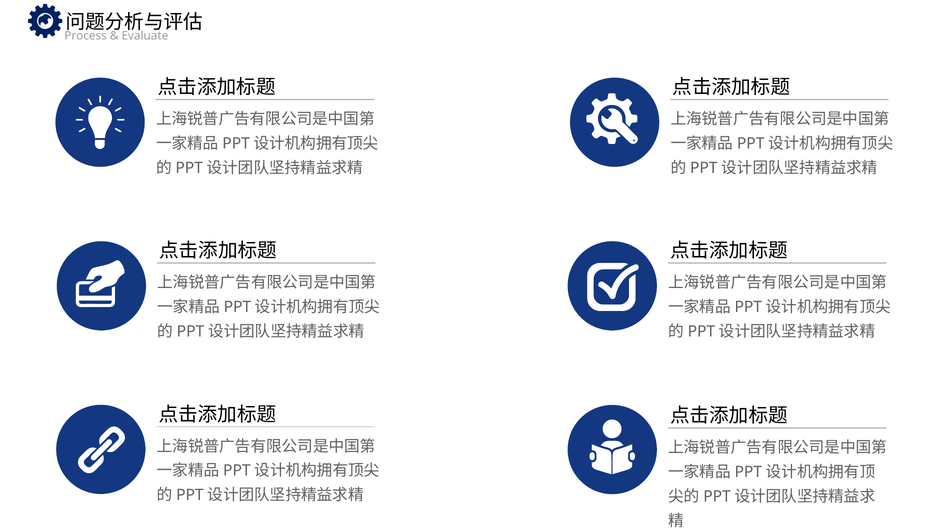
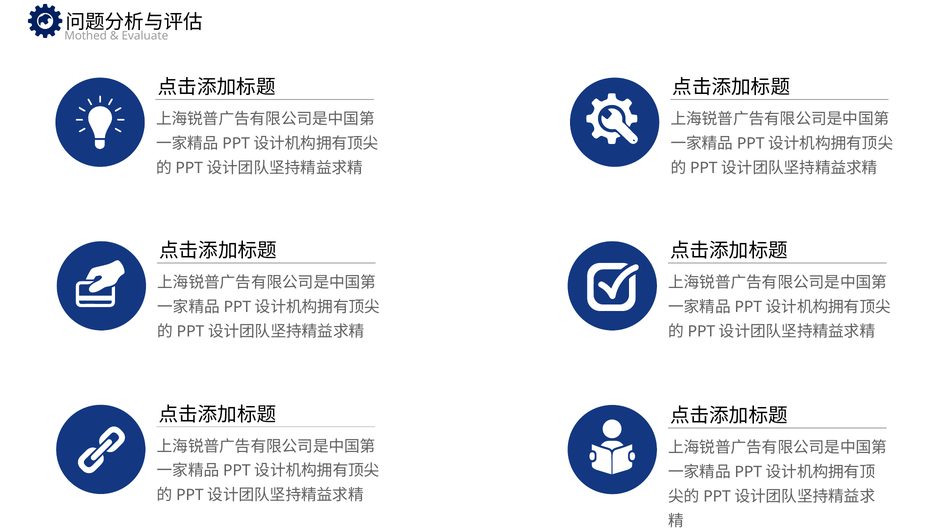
Process: Process -> Mothed
